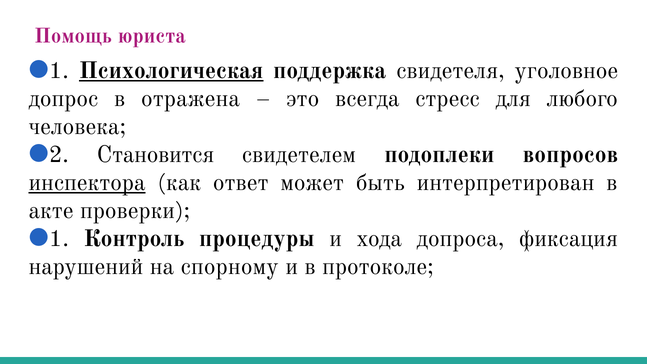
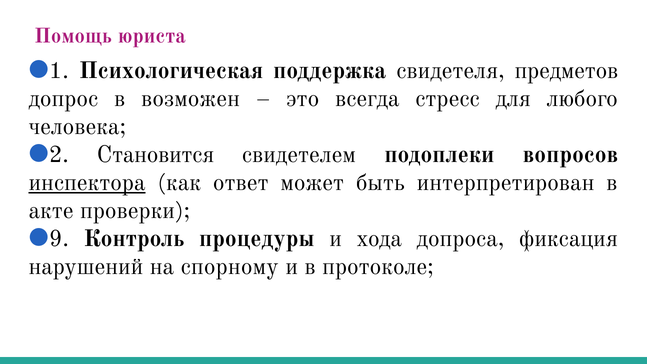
Психологическая underline: present -> none
уголовное: уголовное -> предметов
отражена: отражена -> возможен
1 at (59, 239): 1 -> 9
